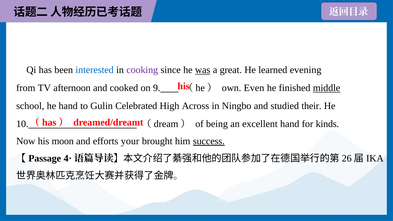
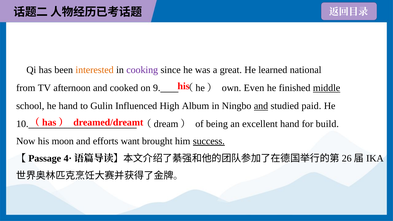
interested colour: blue -> orange
was underline: present -> none
evening: evening -> national
Celebrated: Celebrated -> Influenced
Across: Across -> Album
and at (261, 106) underline: none -> present
their: their -> paid
kinds: kinds -> build
your: your -> want
